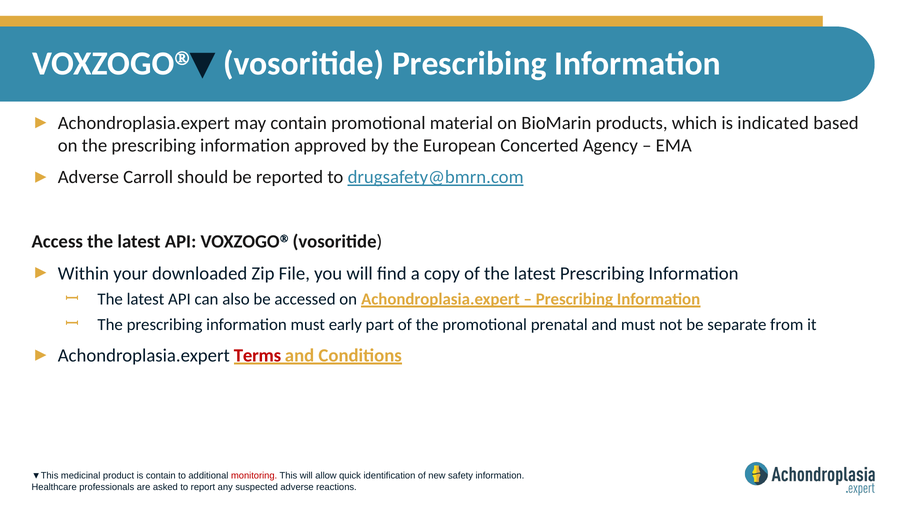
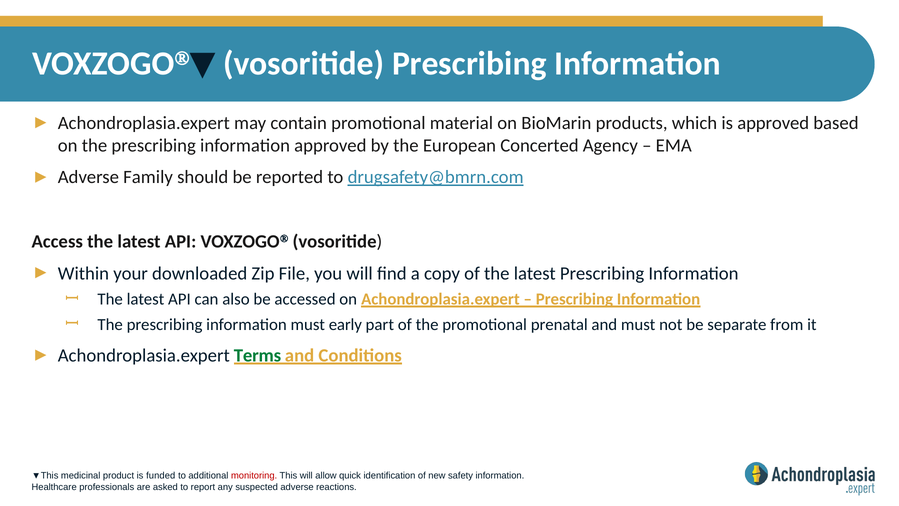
is indicated: indicated -> approved
Carroll: Carroll -> Family
Terms colour: red -> green
is contain: contain -> funded
